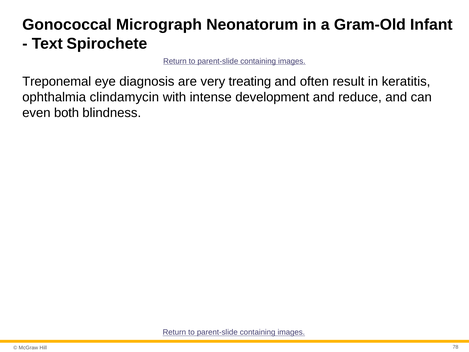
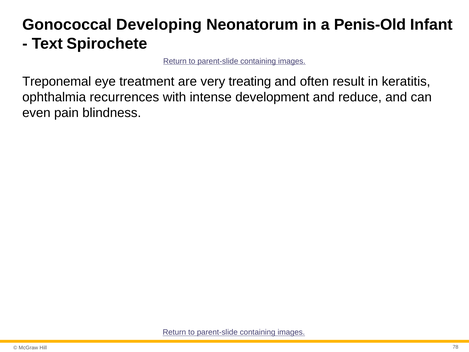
Micrograph: Micrograph -> Developing
Gram-Old: Gram-Old -> Penis-Old
diagnosis: diagnosis -> treatment
clindamycin: clindamycin -> recurrences
both: both -> pain
